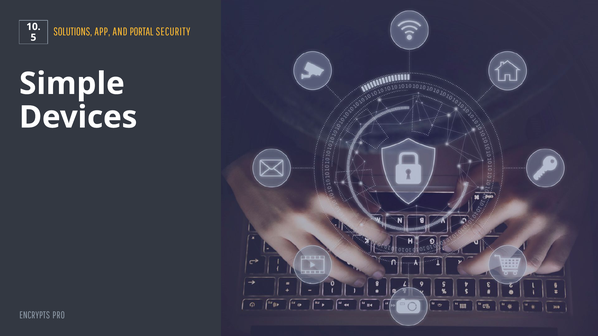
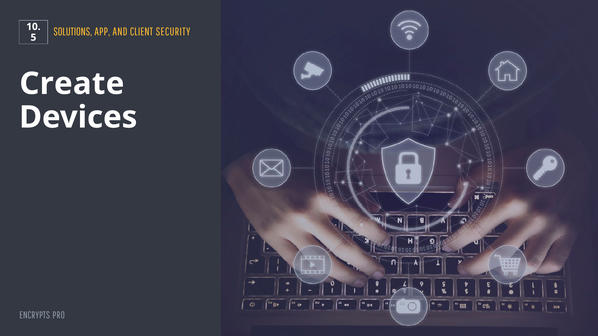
PORTAL: PORTAL -> CLIENT
Simple: Simple -> Create
